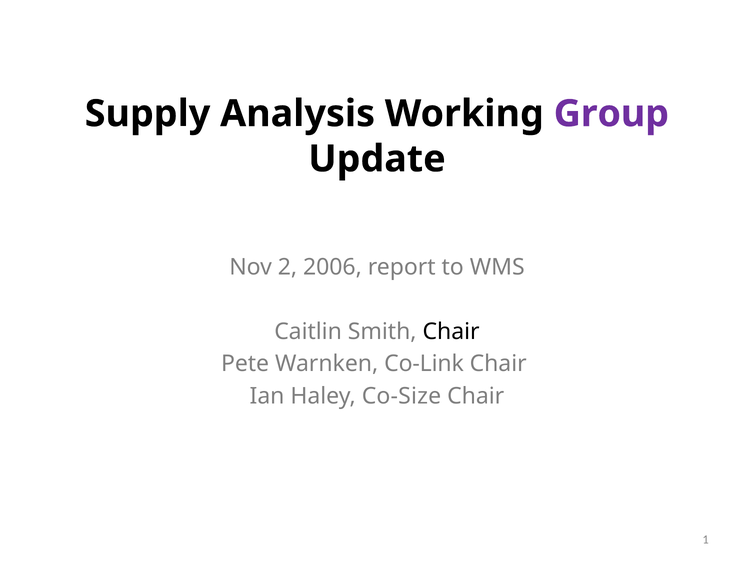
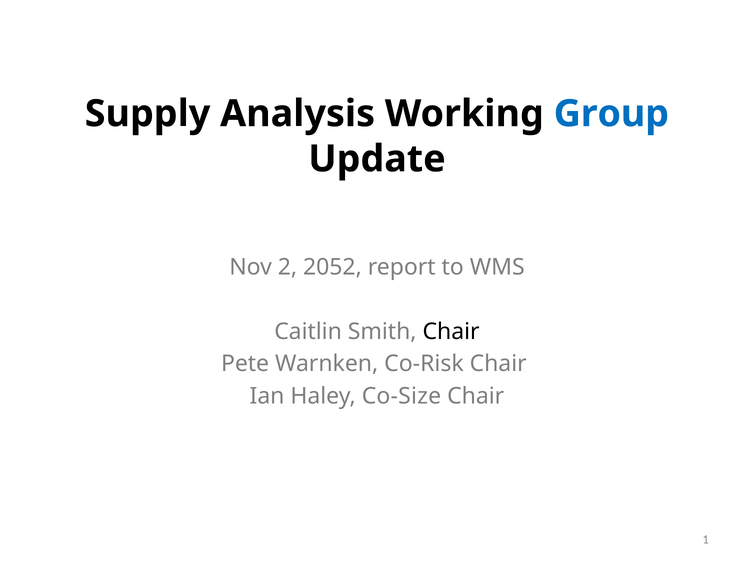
Group colour: purple -> blue
2006: 2006 -> 2052
Co-Link: Co-Link -> Co-Risk
